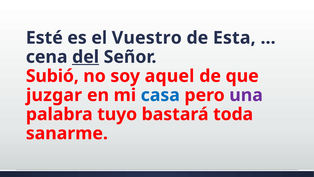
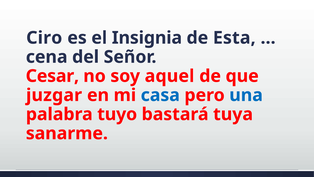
Esté: Esté -> Ciro
Vuestro: Vuestro -> Insignia
del underline: present -> none
Subió: Subió -> Cesar
una colour: purple -> blue
toda: toda -> tuya
